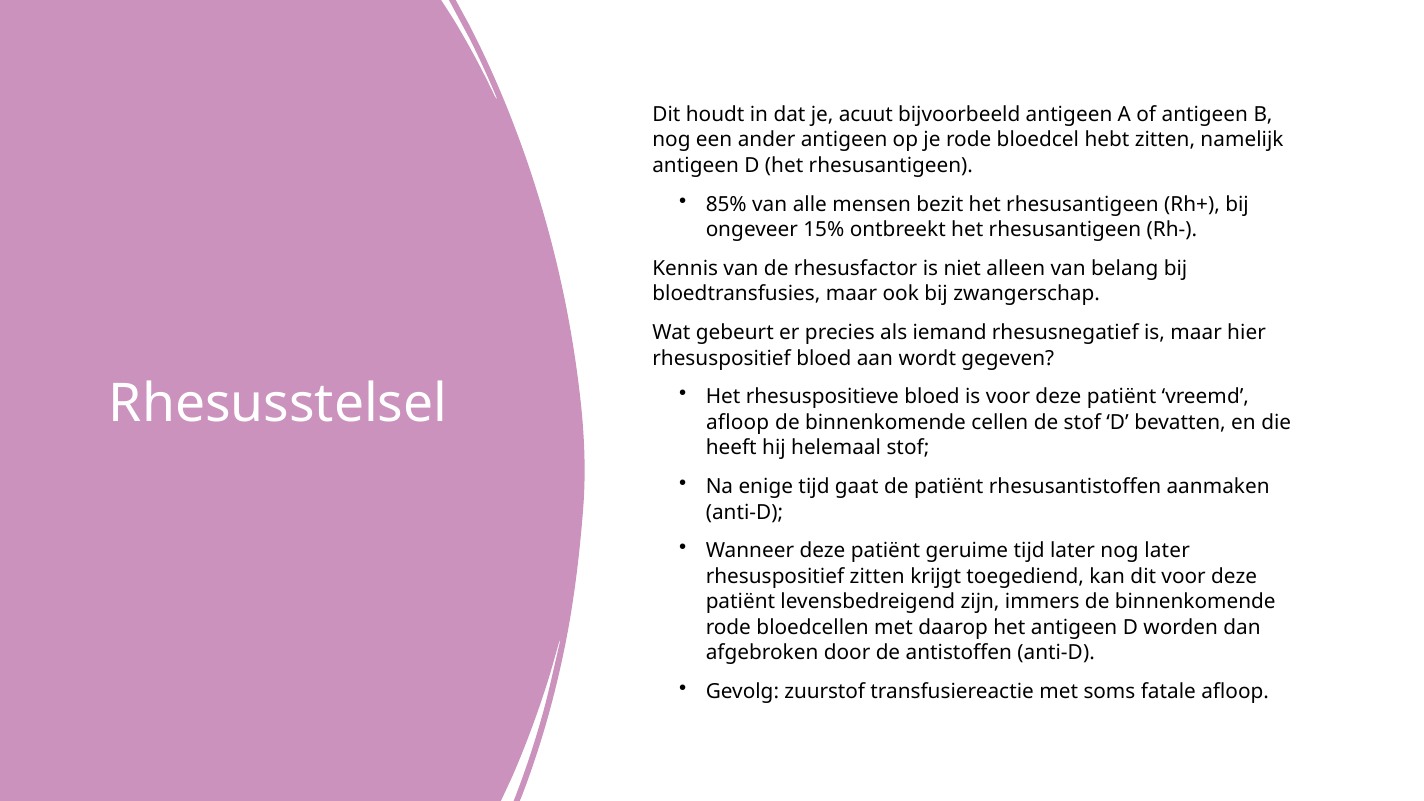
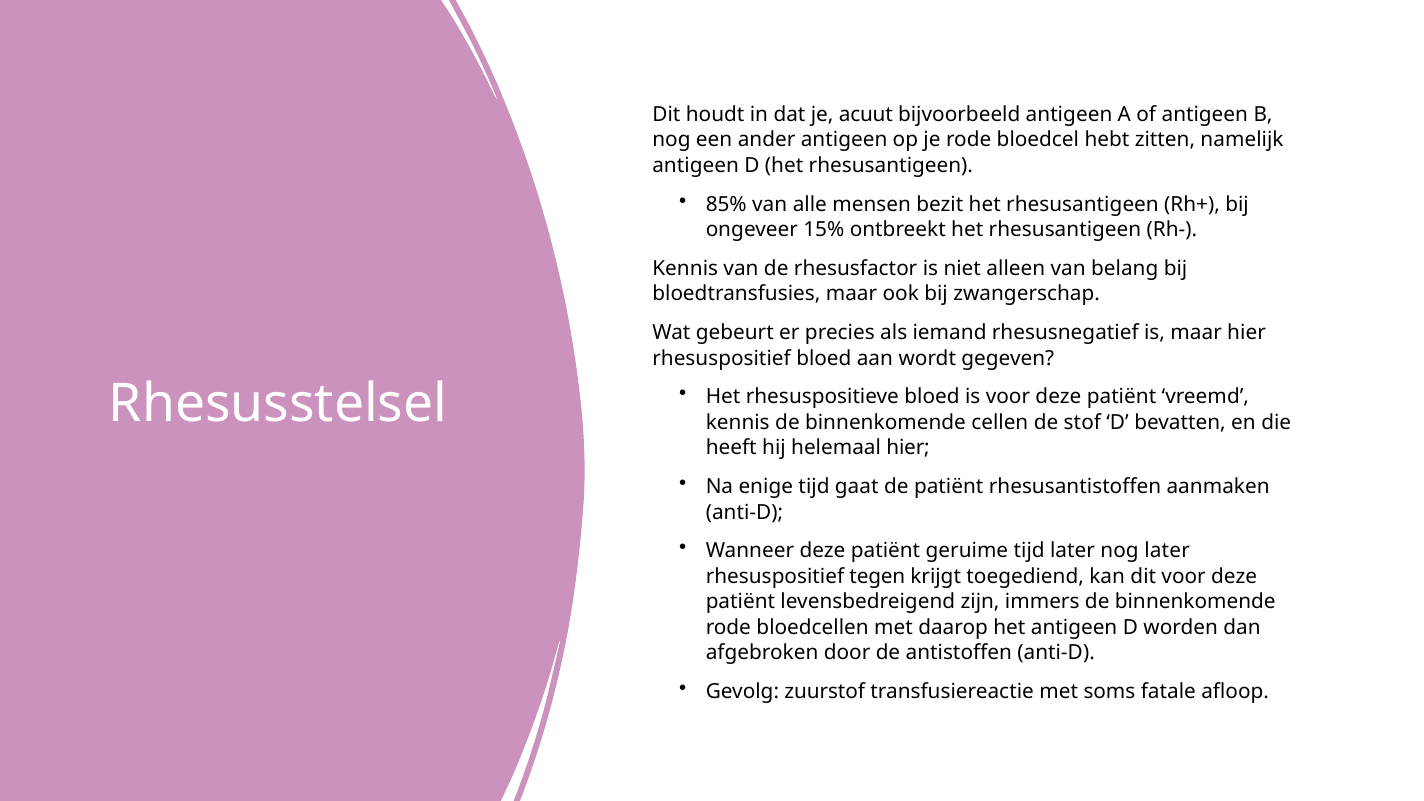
afloop at (738, 423): afloop -> kennis
helemaal stof: stof -> hier
rhesuspositief zitten: zitten -> tegen
